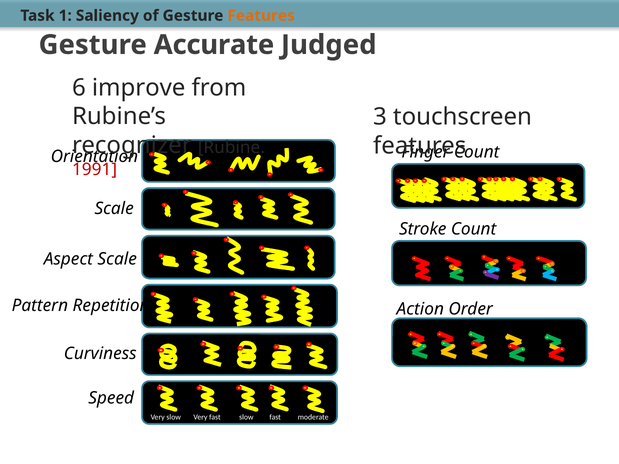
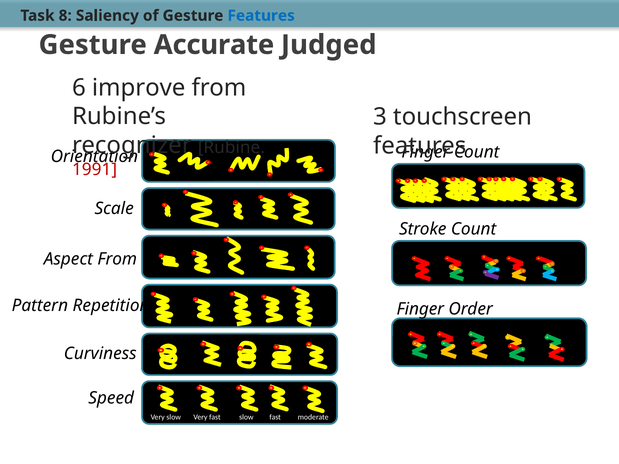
1: 1 -> 8
Features at (261, 16) colour: orange -> blue
Aspect Scale: Scale -> From
Action at (420, 309): Action -> Finger
